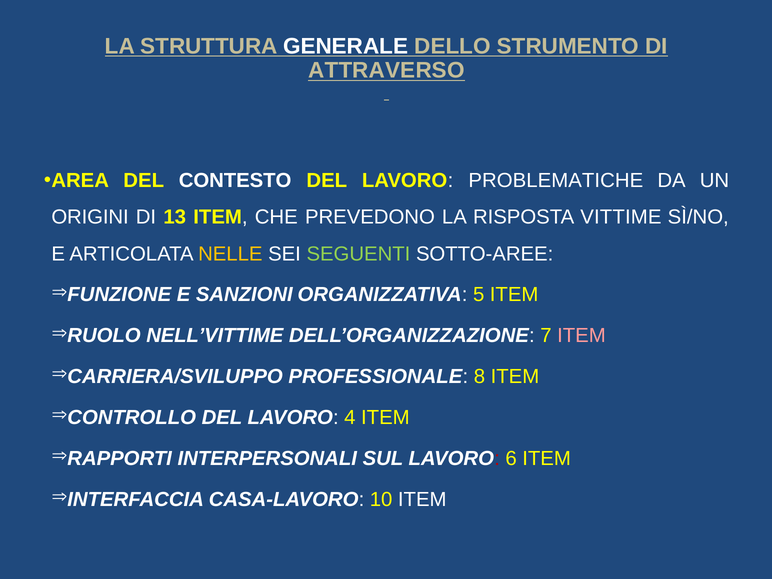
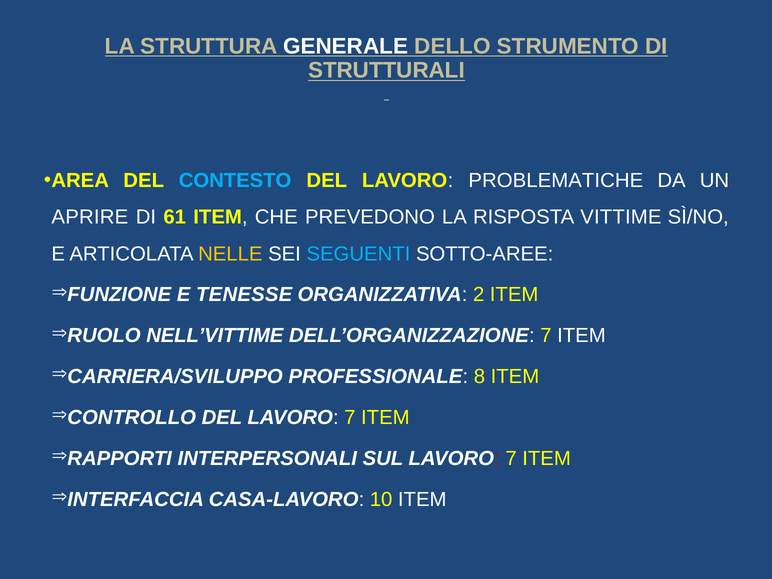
ATTRAVERSO: ATTRAVERSO -> STRUTTURALI
CONTESTO colour: white -> light blue
ORIGINI: ORIGINI -> APRIRE
13: 13 -> 61
SEGUENTI colour: light green -> light blue
SANZIONI: SANZIONI -> TENESSE
5: 5 -> 2
ITEM at (581, 336) colour: pink -> white
DEL LAVORO 4: 4 -> 7
SUL LAVORO 6: 6 -> 7
